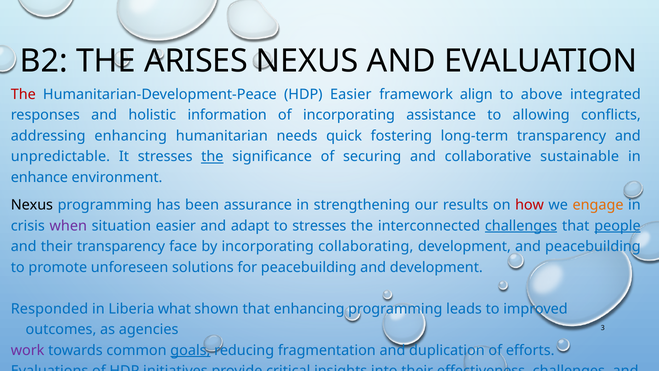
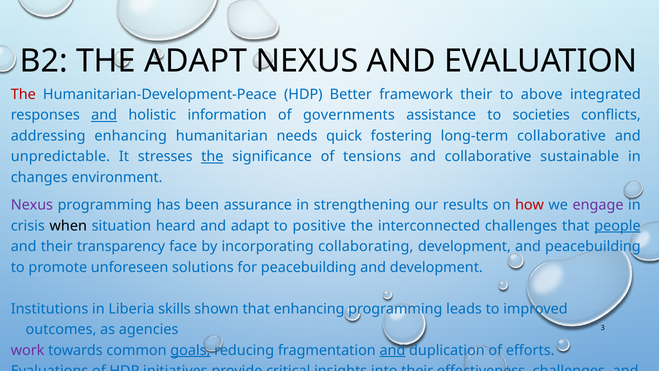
THE ARISES: ARISES -> ADAPT
HDP Easier: Easier -> Better
framework align: align -> their
and at (104, 115) underline: none -> present
of incorporating: incorporating -> governments
allowing: allowing -> societies
long-term transparency: transparency -> collaborative
securing: securing -> tensions
enhance: enhance -> changes
Nexus at (32, 205) colour: black -> purple
engage colour: orange -> purple
when colour: purple -> black
situation easier: easier -> heard
to stresses: stresses -> positive
challenges at (521, 226) underline: present -> none
Responded: Responded -> Institutions
what: what -> skills
and at (392, 350) underline: none -> present
